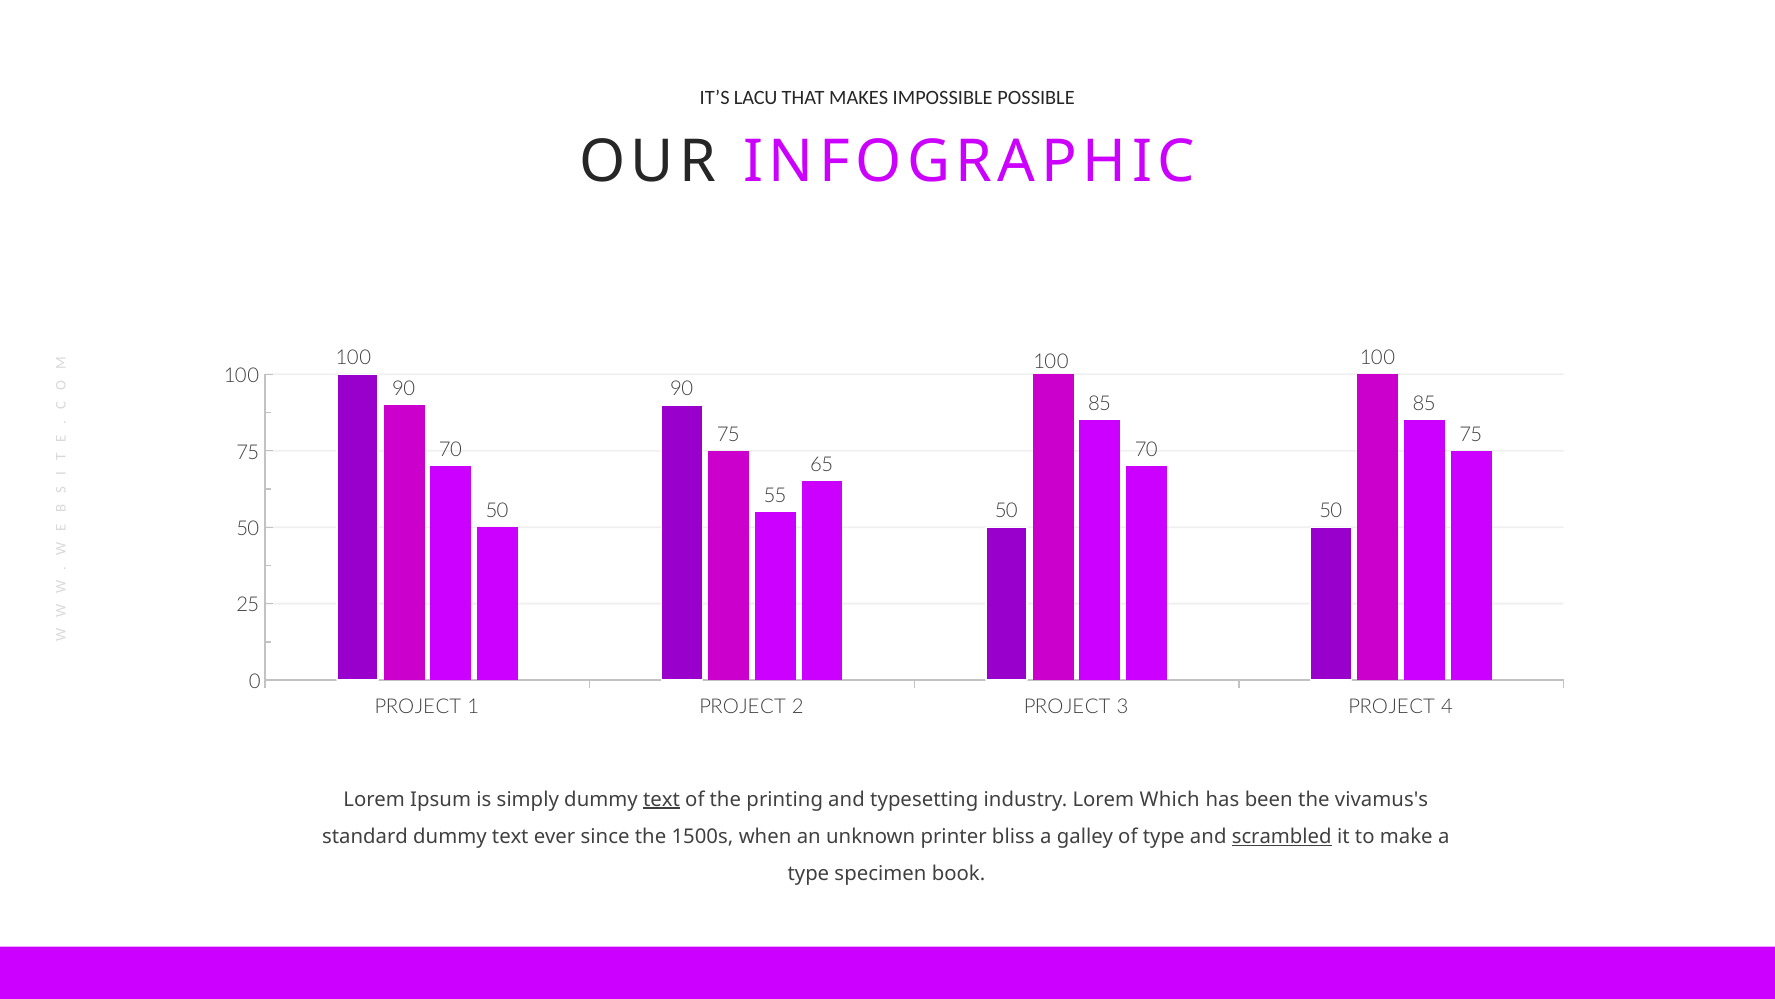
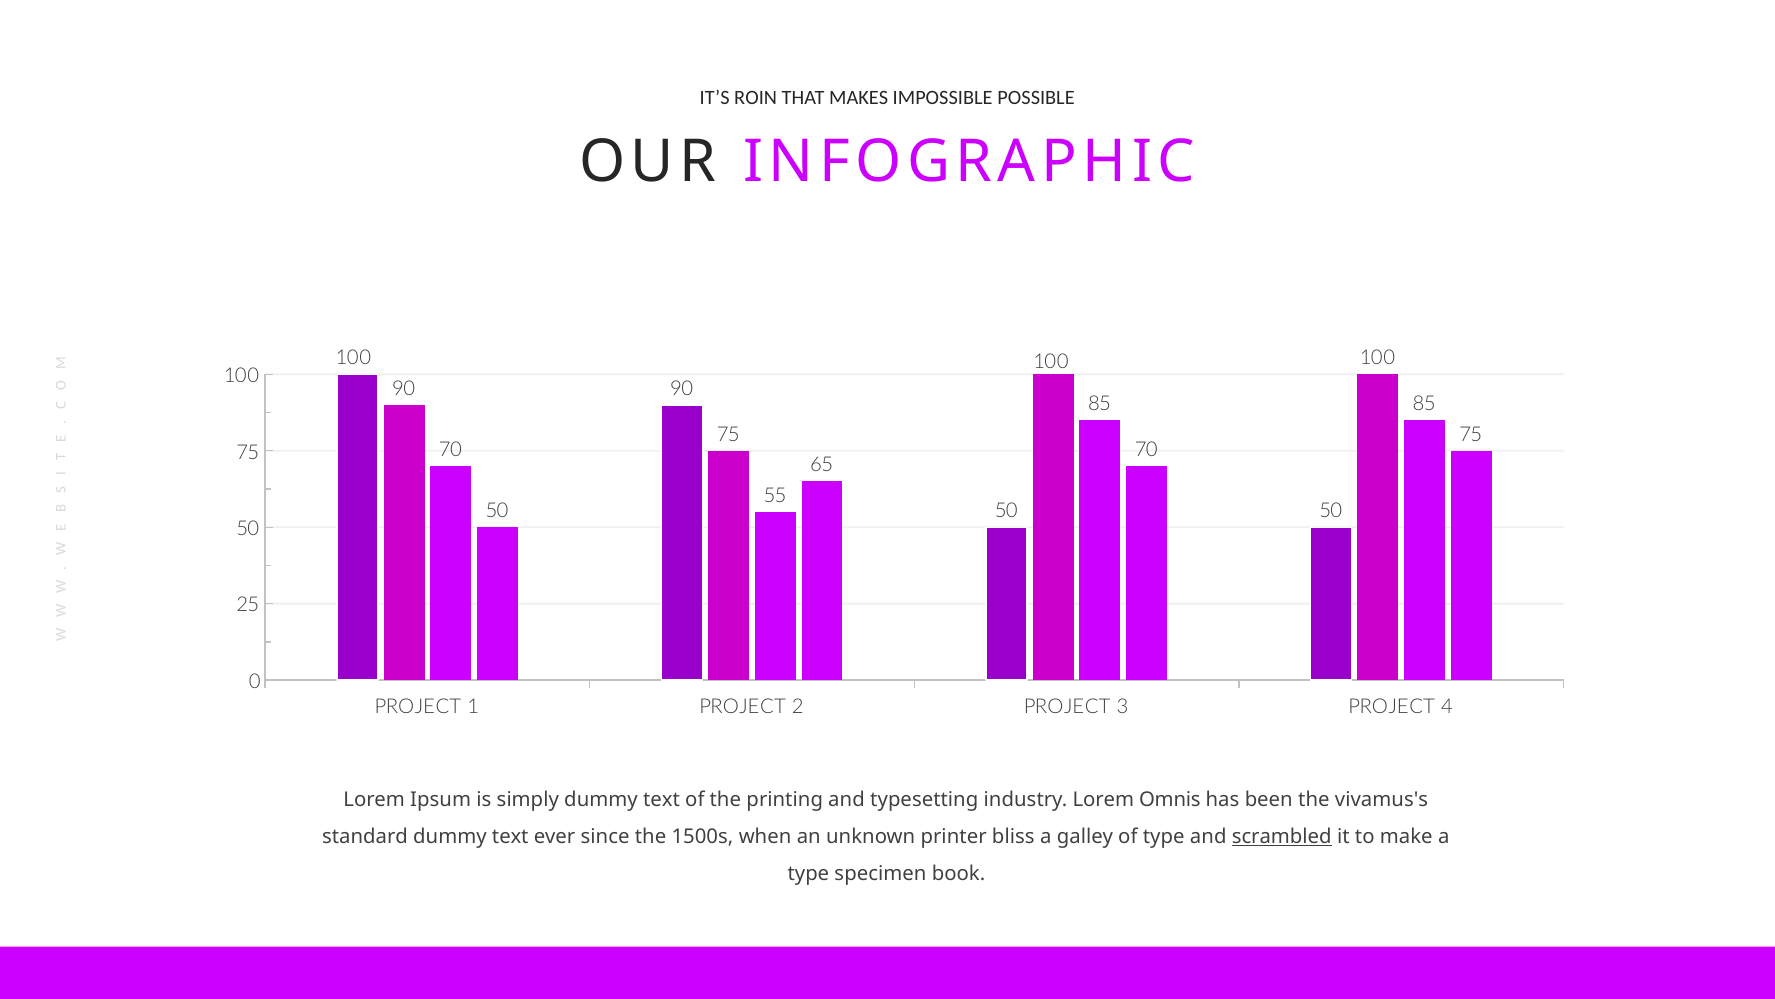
LACU: LACU -> ROIN
text at (662, 799) underline: present -> none
Which: Which -> Omnis
